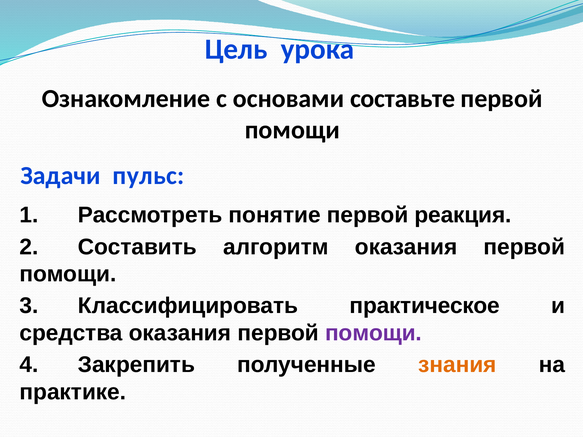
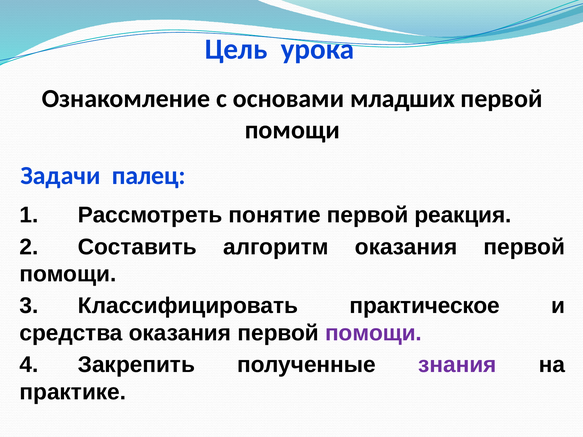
составьте: составьте -> младших
пульс: пульс -> палец
знания colour: orange -> purple
